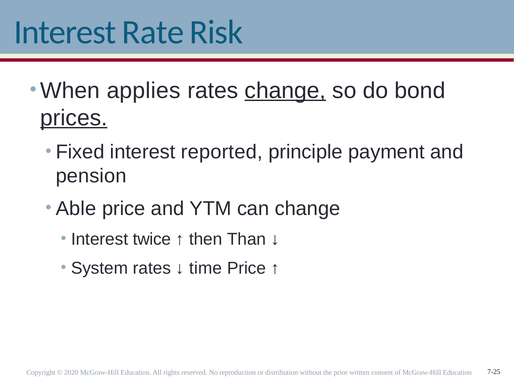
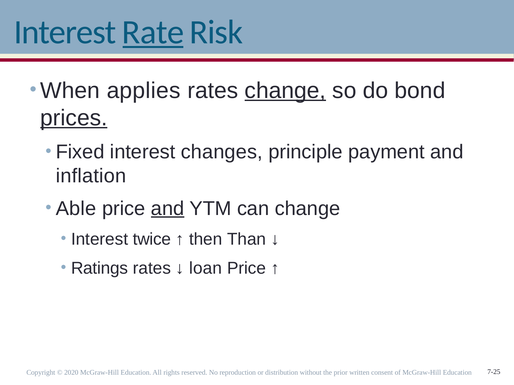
Rate underline: none -> present
reported: reported -> changes
pension: pension -> inflation
and at (168, 209) underline: none -> present
System: System -> Ratings
time: time -> loan
